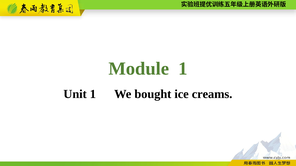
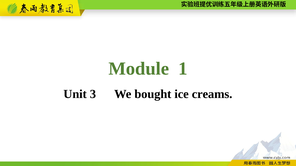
Unit 1: 1 -> 3
